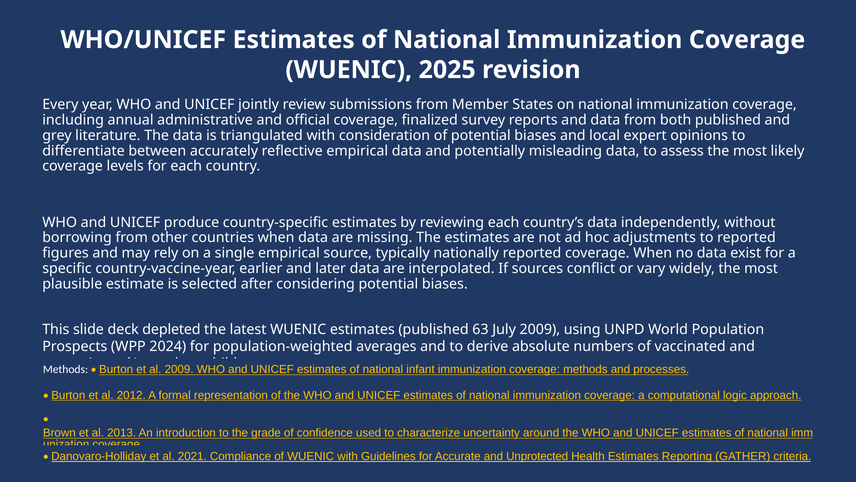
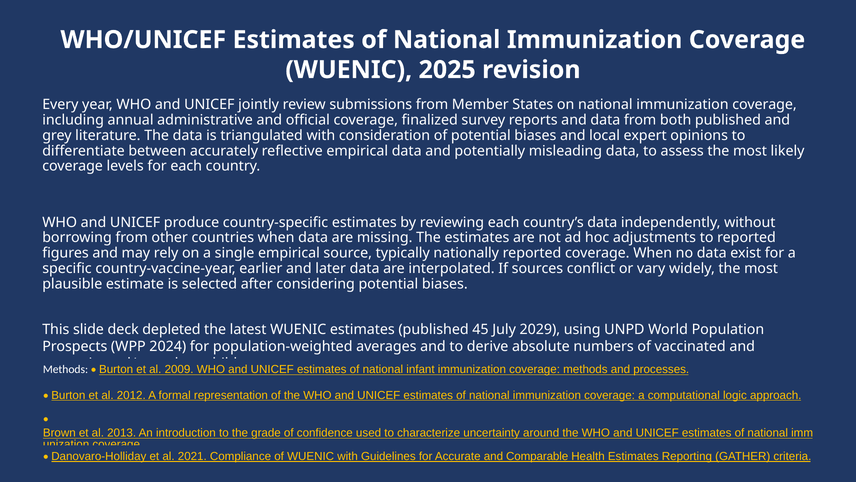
63: 63 -> 45
July 2009: 2009 -> 2029
Unprotected: Unprotected -> Comparable
